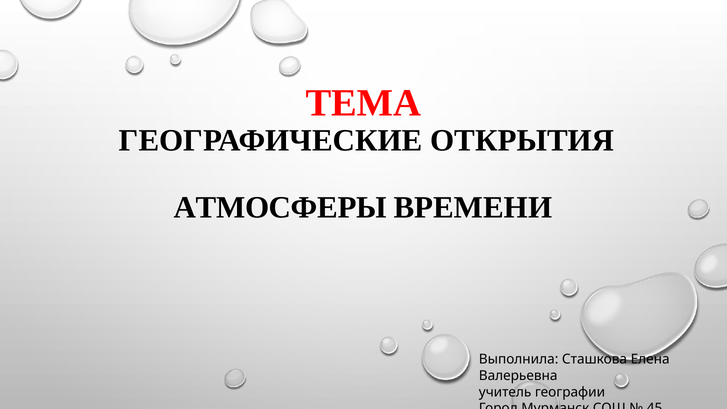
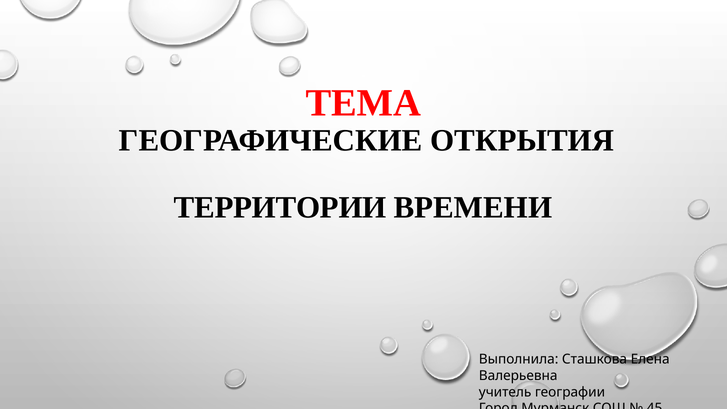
АТМОСФЕРЫ: АТМОСФЕРЫ -> ТЕРРИТОРИИ
